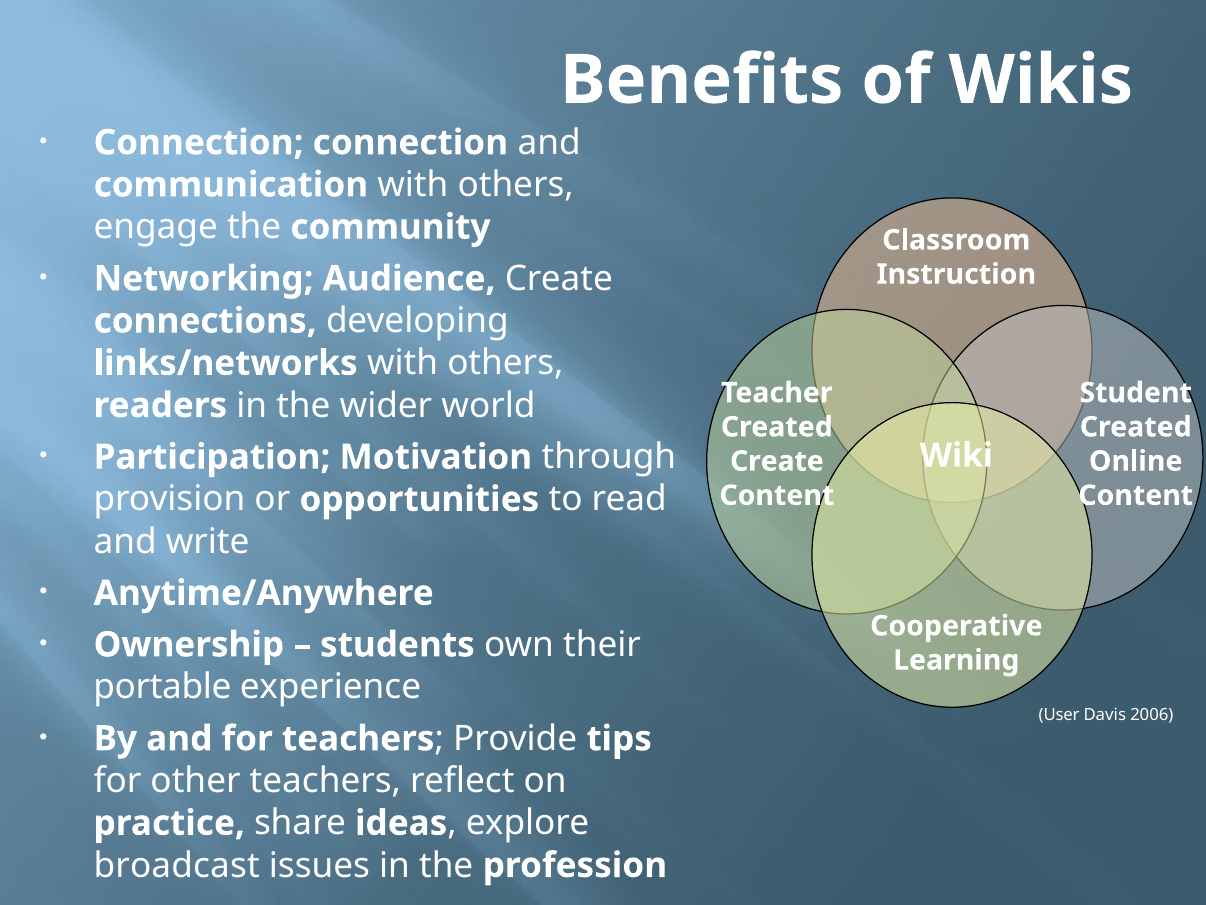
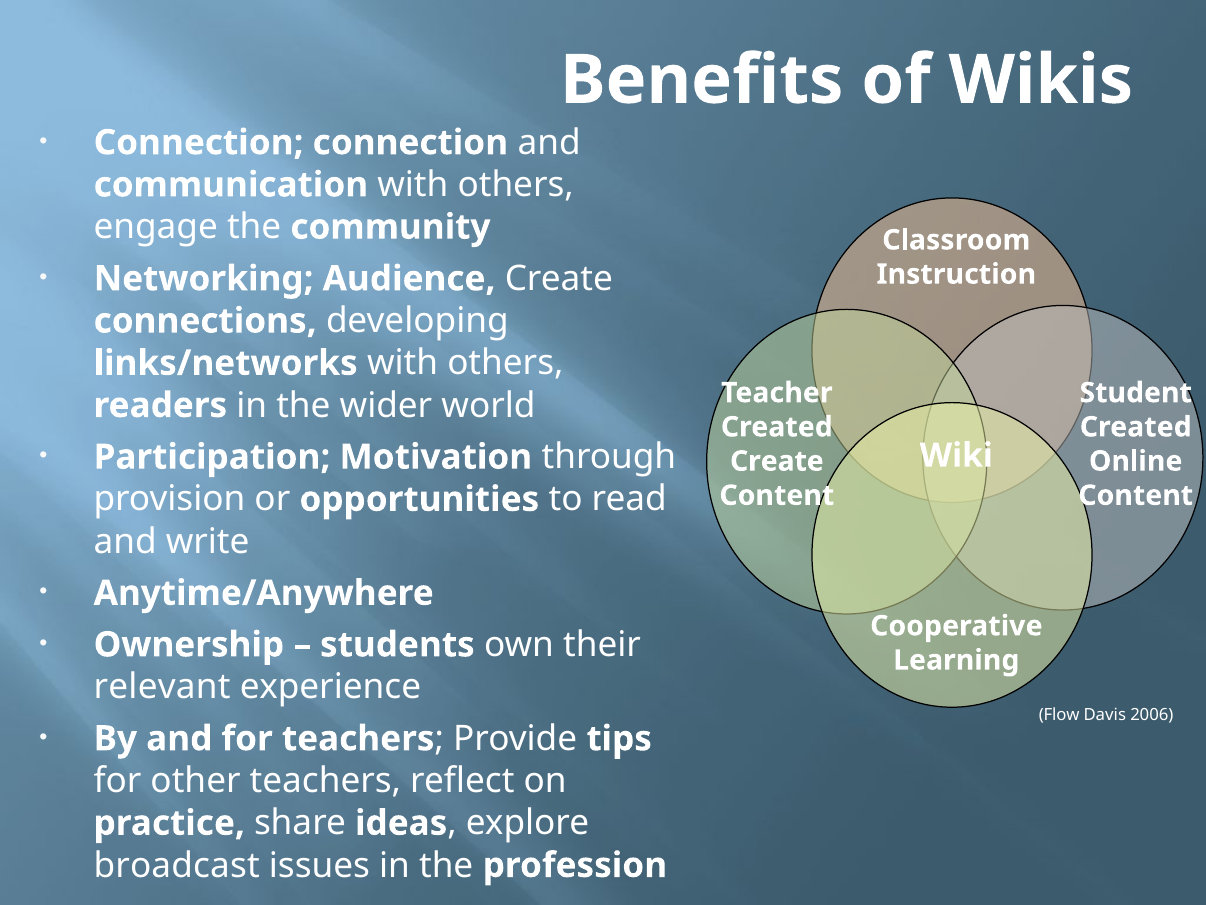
portable: portable -> relevant
User: User -> Flow
